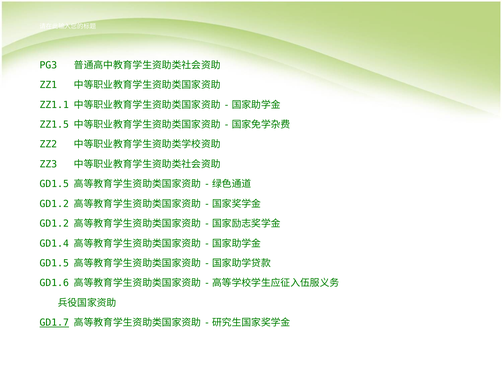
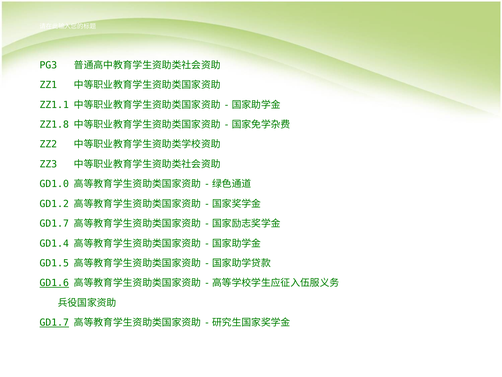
ZZ1.5: ZZ1.5 -> ZZ1.8
GD1.5 at (54, 184): GD1.5 -> GD1.0
GD1.2 at (54, 223): GD1.2 -> GD1.7
GD1.6 underline: none -> present
